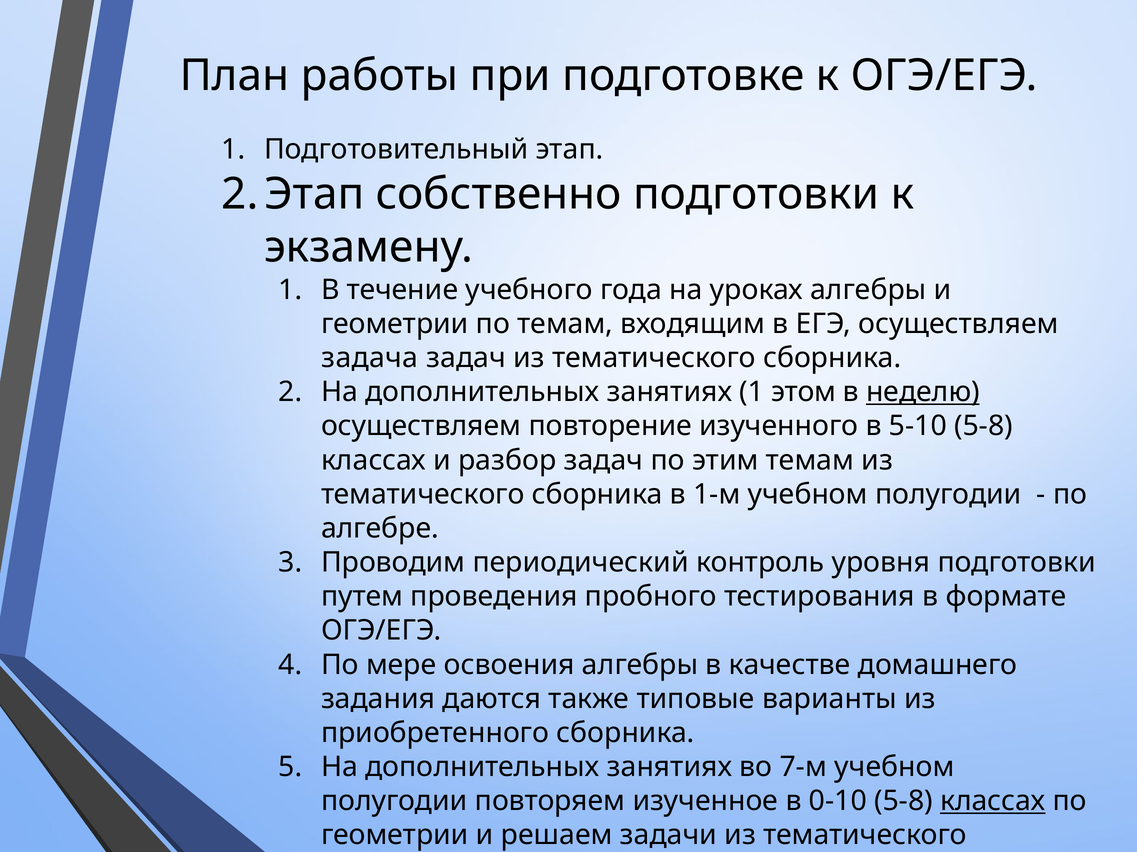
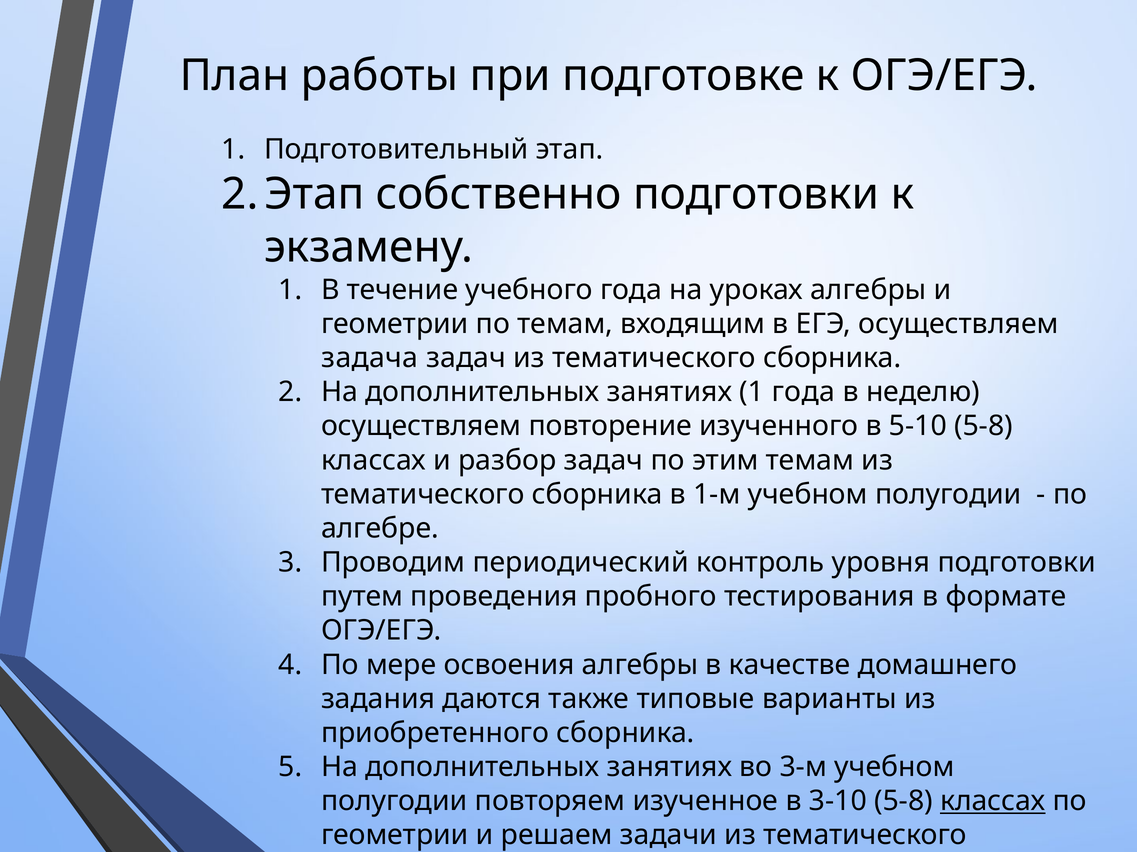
1 этом: этом -> года
неделю underline: present -> none
7-м: 7-м -> 3-м
0-10: 0-10 -> 3-10
